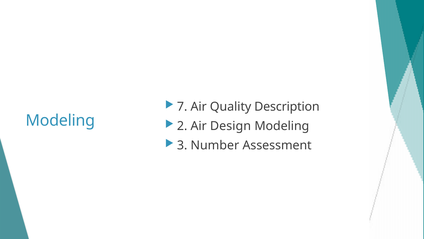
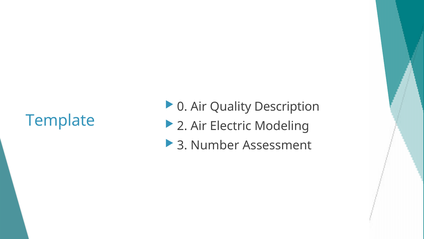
7: 7 -> 0
Modeling at (60, 120): Modeling -> Template
Design: Design -> Electric
